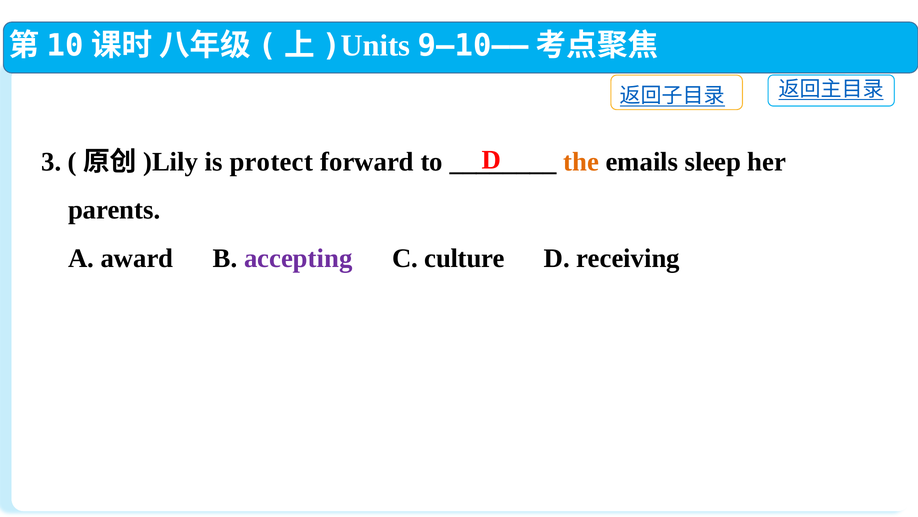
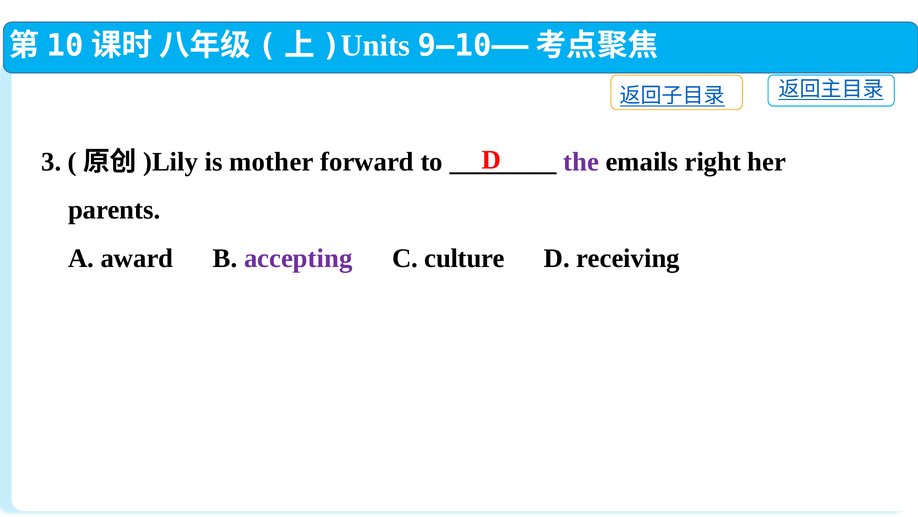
protect: protect -> mother
the colour: orange -> purple
sleep: sleep -> right
